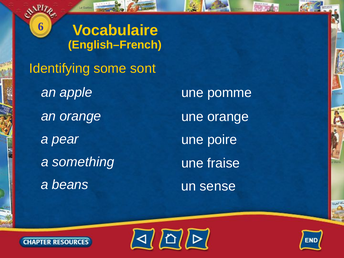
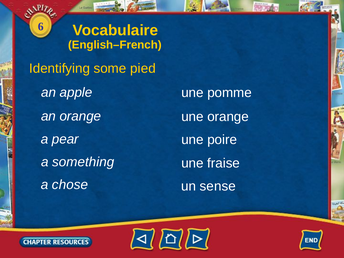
sont: sont -> pied
beans: beans -> chose
